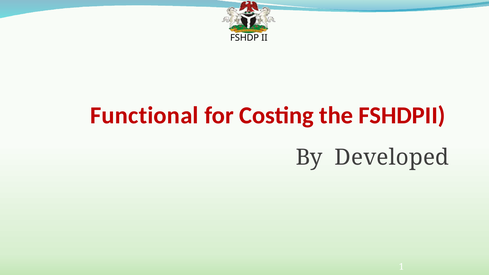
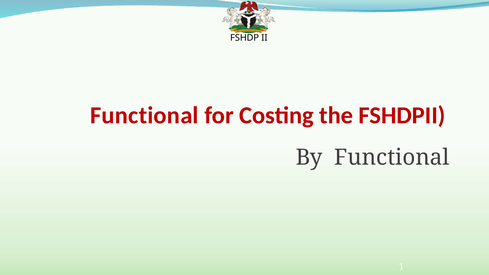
By Developed: Developed -> Functional
